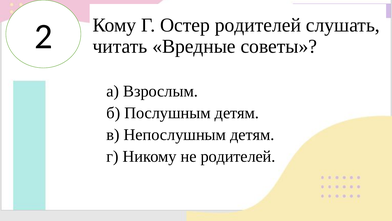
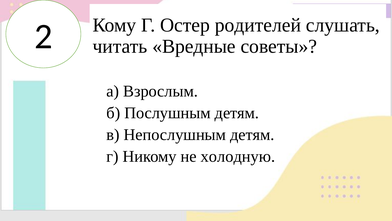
не родителей: родителей -> холодную
